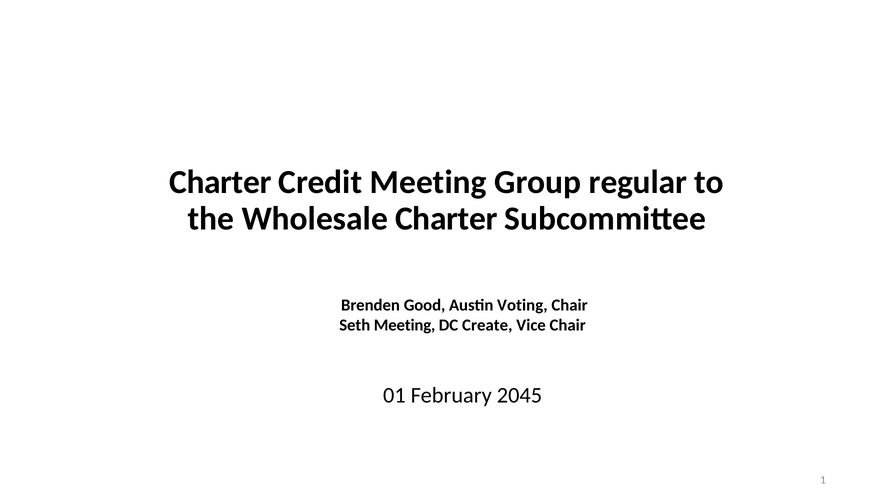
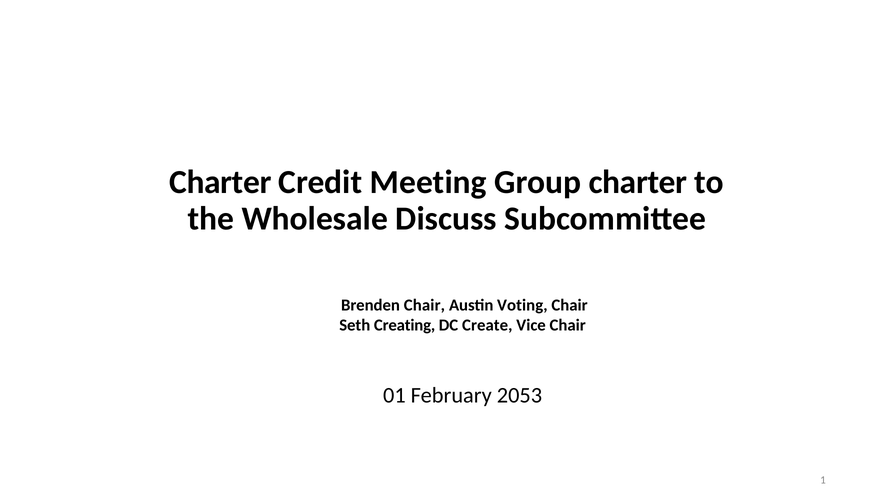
Group regular: regular -> charter
Wholesale Charter: Charter -> Discuss
Brenden Good: Good -> Chair
Seth Meeting: Meeting -> Creating
2045: 2045 -> 2053
